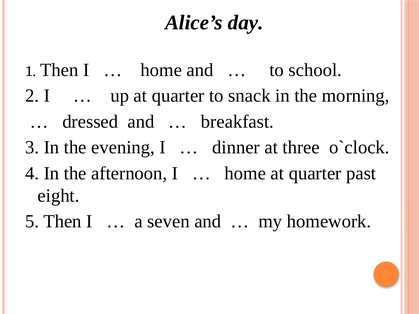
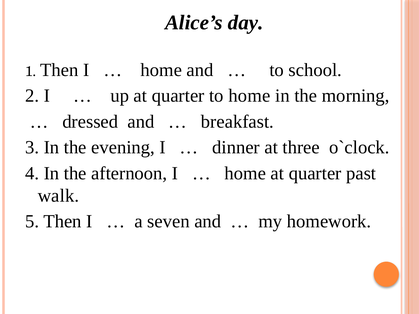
to snack: snack -> home
eight: eight -> walk
